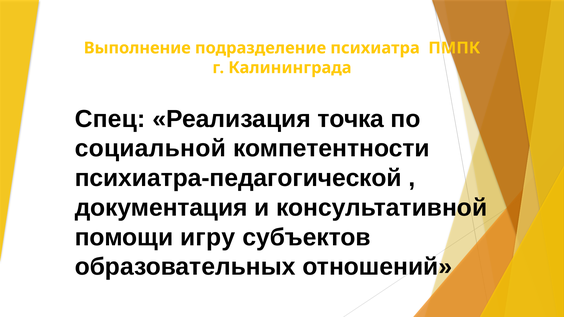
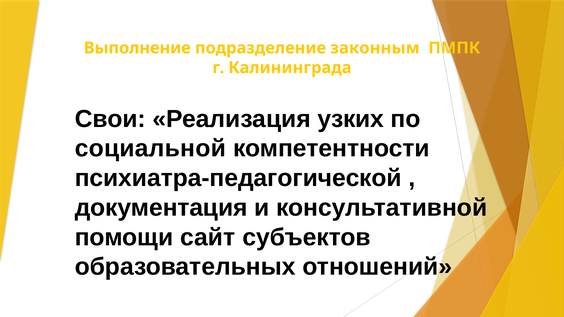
психиатра: психиатра -> законным
Спец: Спец -> Свои
точка: точка -> узких
игру: игру -> сайт
